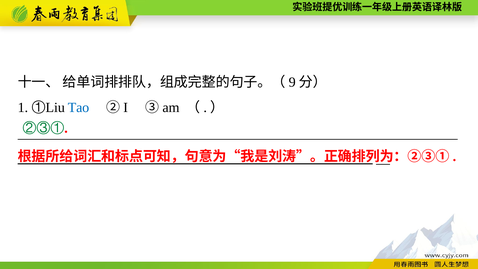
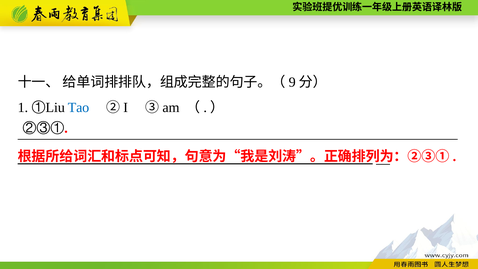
②③① colour: green -> black
